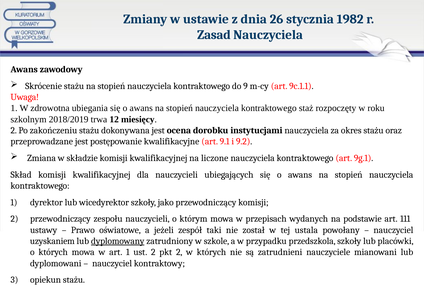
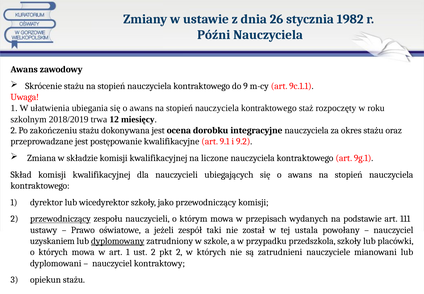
Zasad: Zasad -> Późni
zdrowotna: zdrowotna -> ułatwienia
instytucjami: instytucjami -> integracyjne
przewodniczący at (60, 219) underline: none -> present
